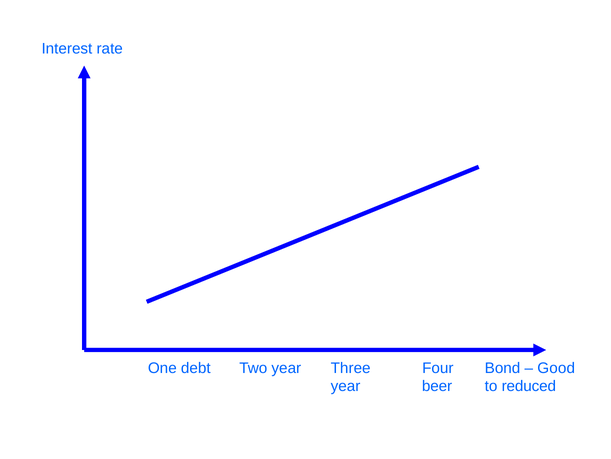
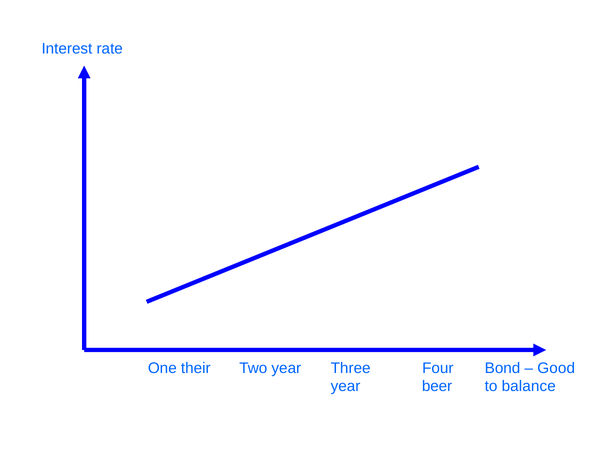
debt: debt -> their
reduced: reduced -> balance
